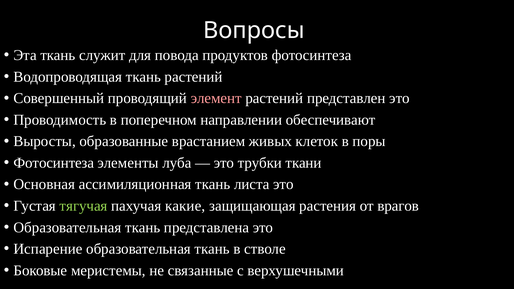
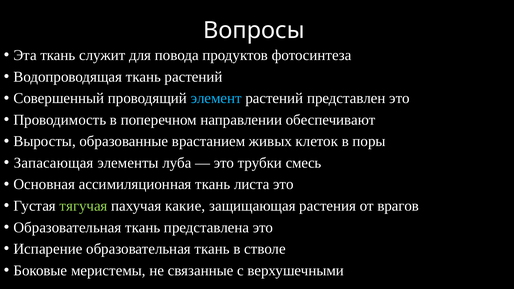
элемент colour: pink -> light blue
Фотосинтеза at (54, 163): Фотосинтеза -> Запасающая
ткани: ткани -> смесь
